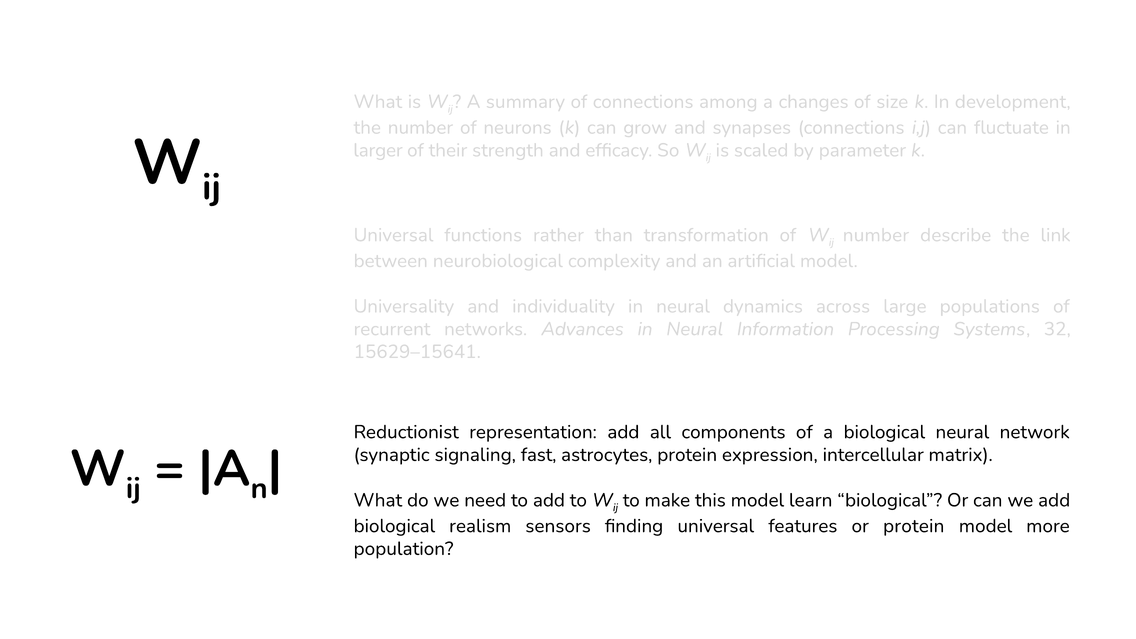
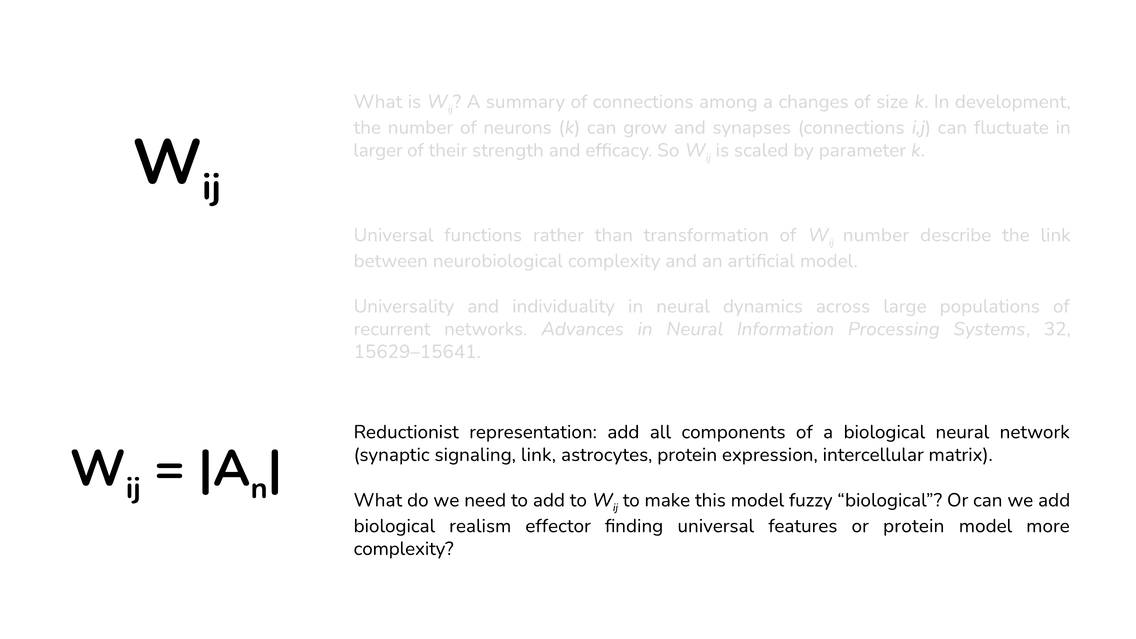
signaling fast: fast -> link
learn: learn -> fuzzy
sensors: sensors -> effector
population at (404, 549): population -> complexity
